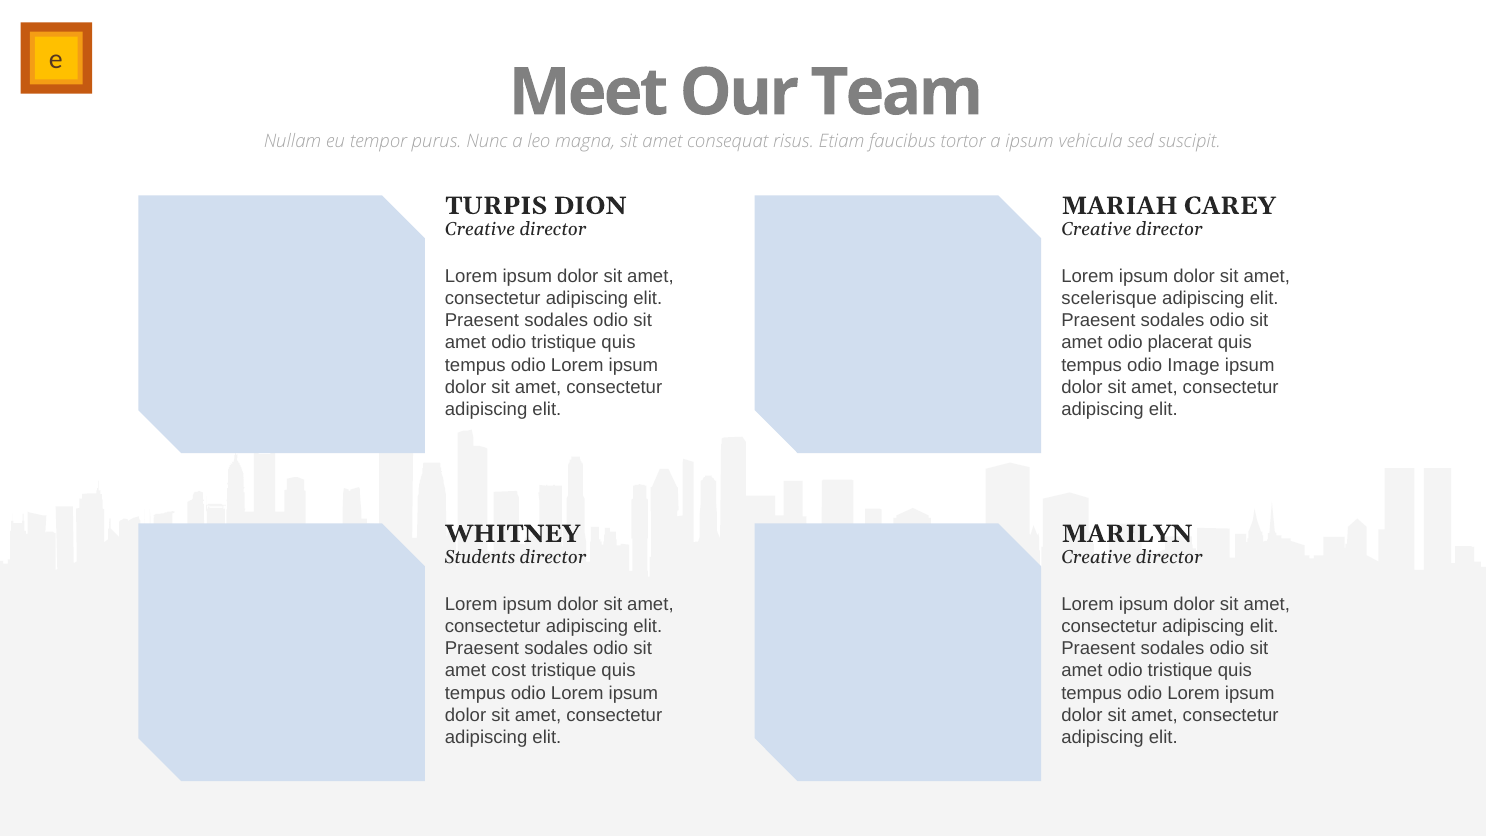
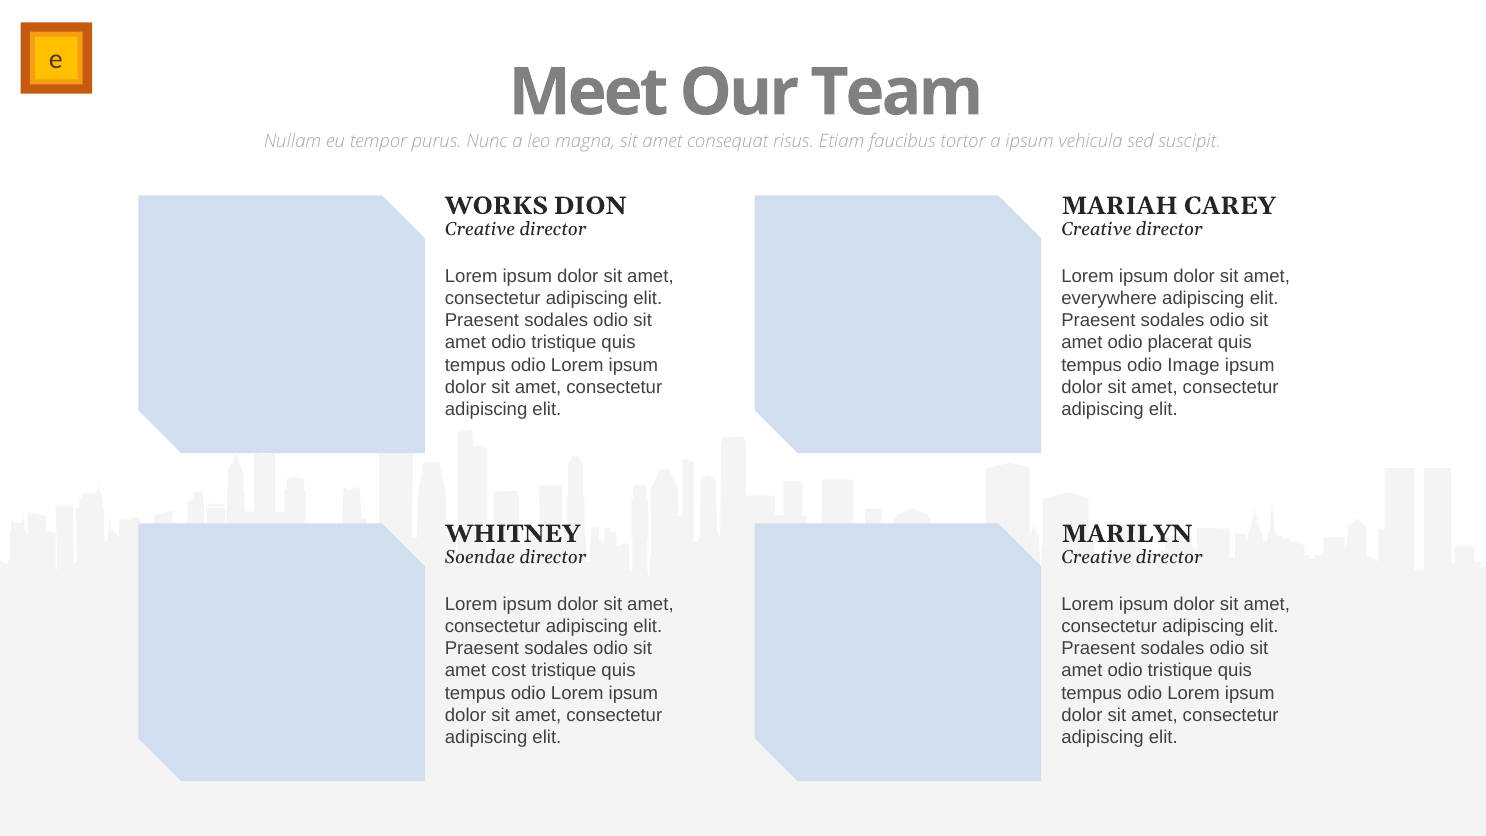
TURPIS: TURPIS -> WORKS
scelerisque: scelerisque -> everywhere
Students: Students -> Soendae
